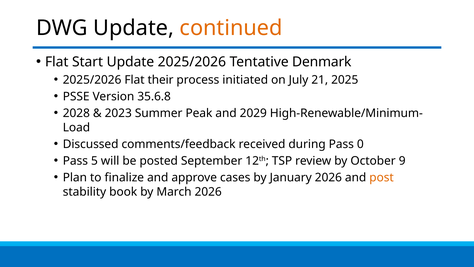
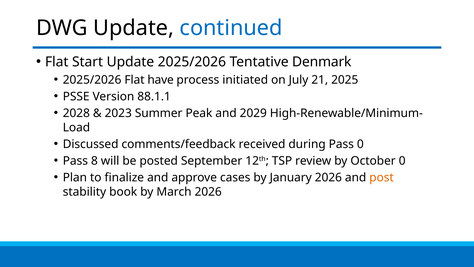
continued colour: orange -> blue
their: their -> have
35.6.8: 35.6.8 -> 88.1.1
5: 5 -> 8
October 9: 9 -> 0
